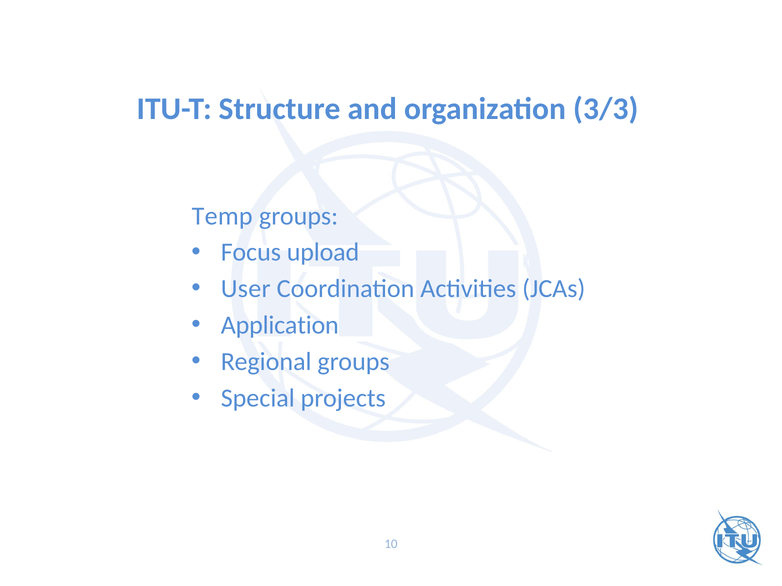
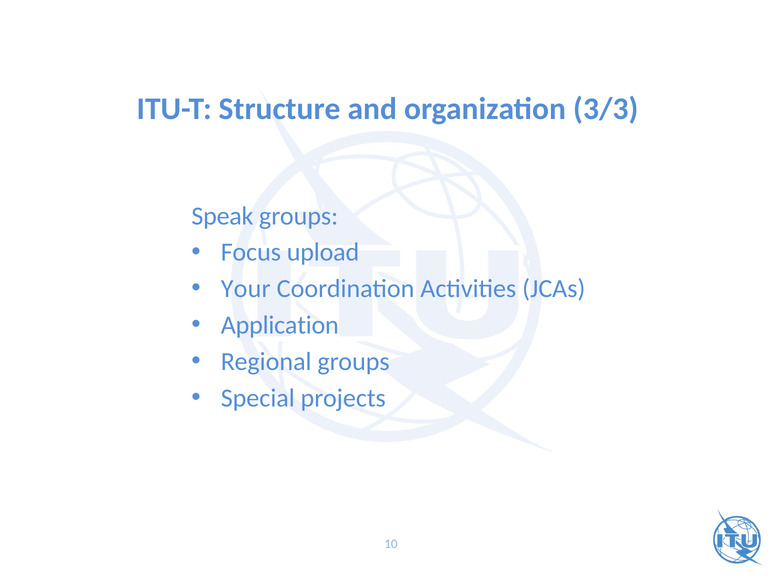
Temp: Temp -> Speak
User: User -> Your
